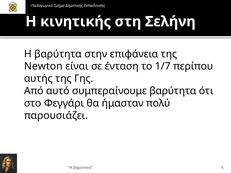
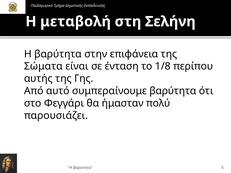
κινητικής: κινητικής -> μεταβολή
Newton: Newton -> Σώματα
1/7: 1/7 -> 1/8
